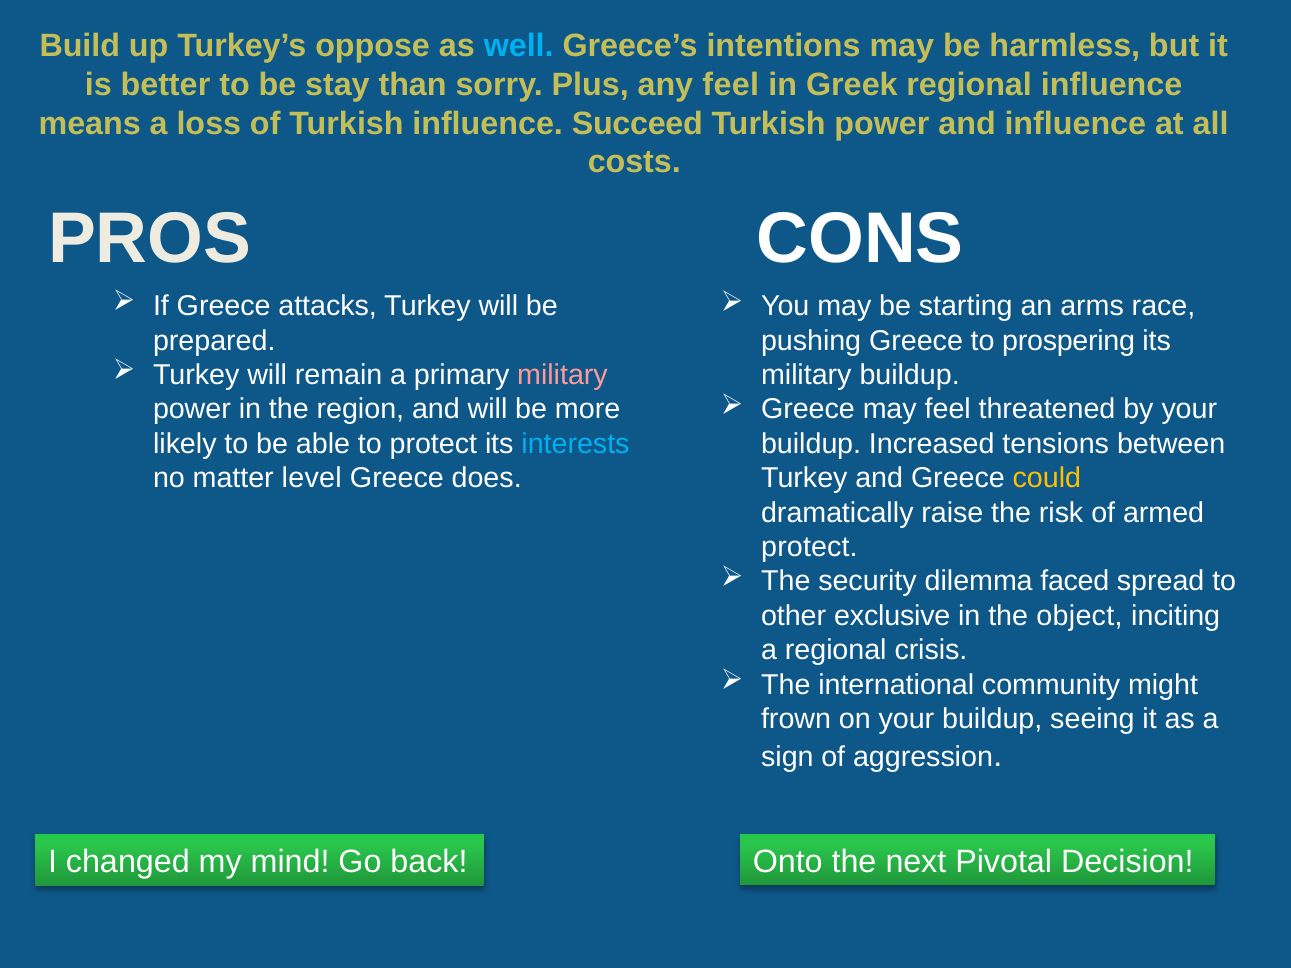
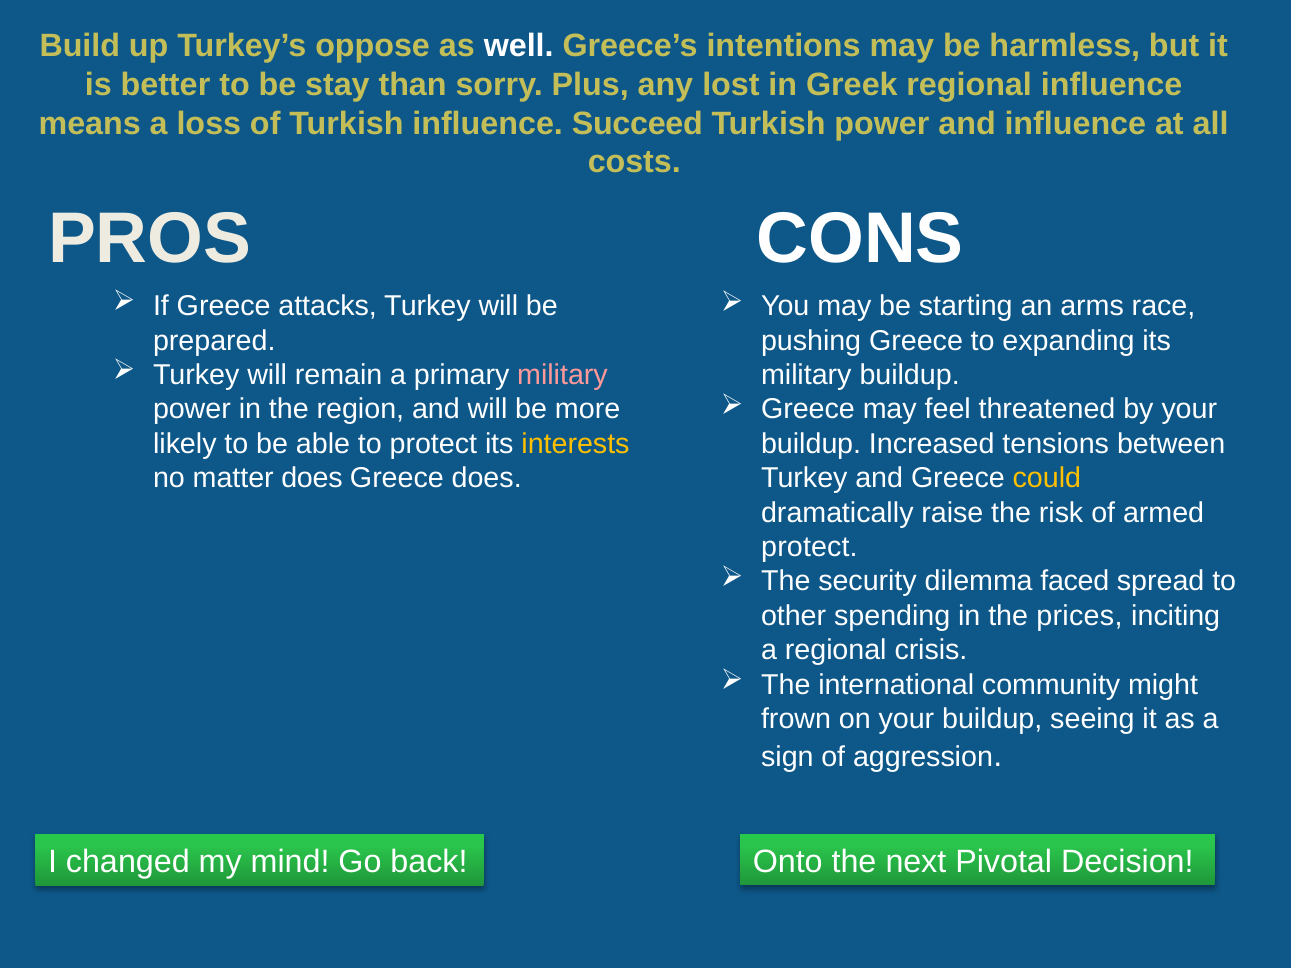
well colour: light blue -> white
any feel: feel -> lost
prospering: prospering -> expanding
interests colour: light blue -> yellow
matter level: level -> does
exclusive: exclusive -> spending
object: object -> prices
